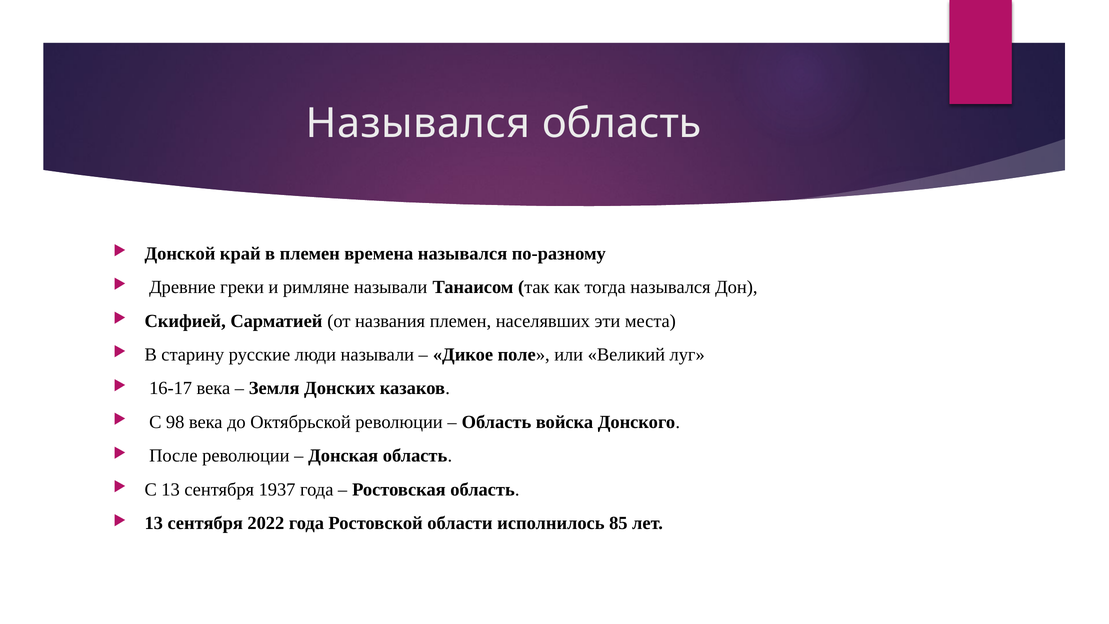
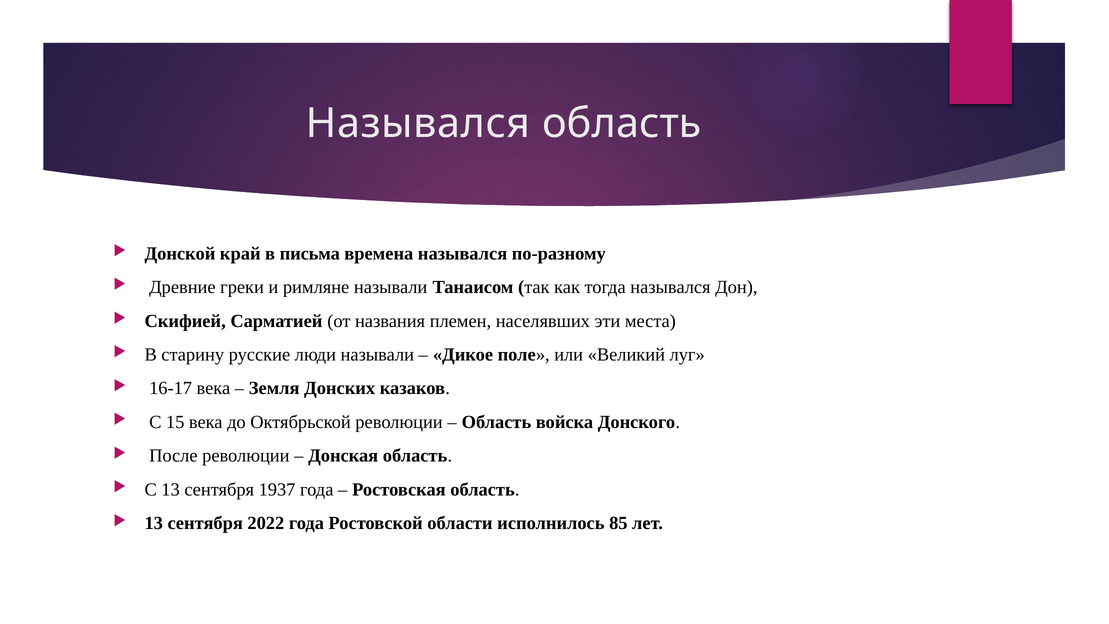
в племен: племен -> письма
98: 98 -> 15
